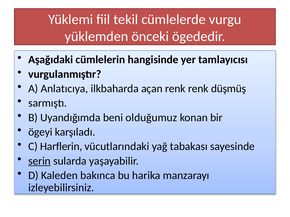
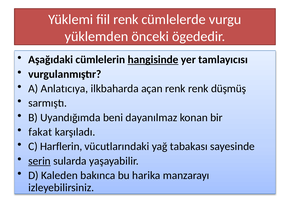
fiil tekil: tekil -> renk
hangisinde underline: none -> present
olduğumuz: olduğumuz -> dayanılmaz
ögeyi: ögeyi -> fakat
